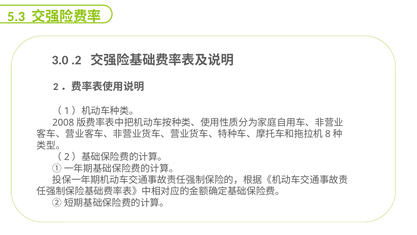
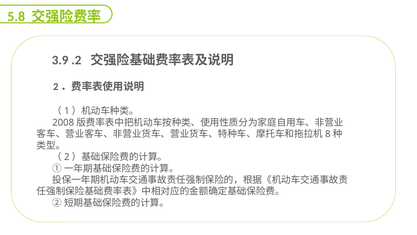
5.3: 5.3 -> 5.8
3.0: 3.0 -> 3.9
